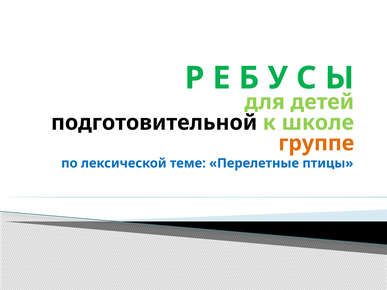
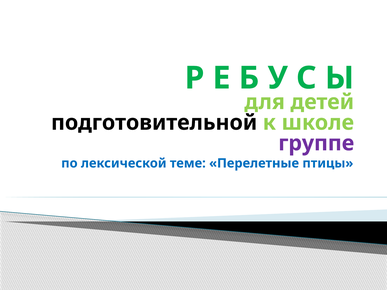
группе colour: orange -> purple
